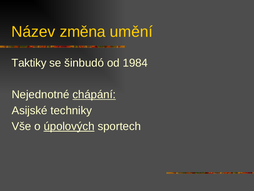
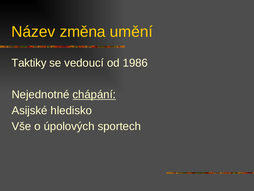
šinbudó: šinbudó -> vedoucí
1984: 1984 -> 1986
techniky: techniky -> hledisko
úpolových underline: present -> none
